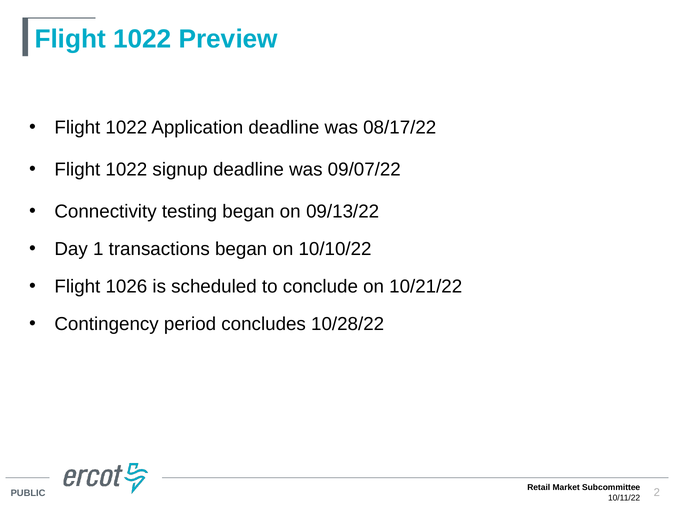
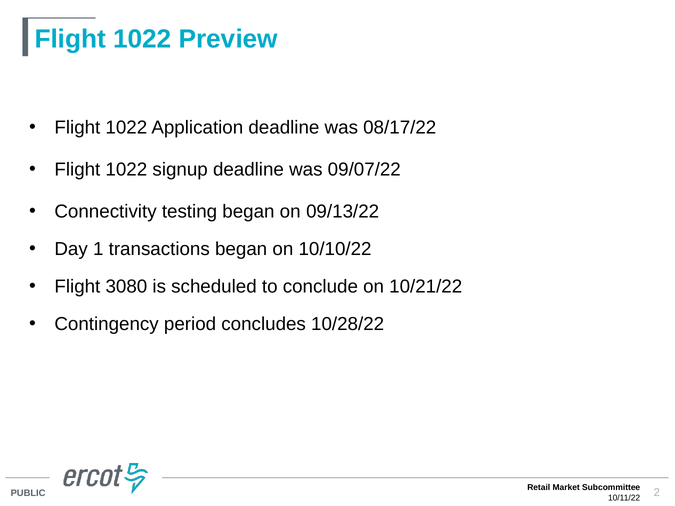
1026: 1026 -> 3080
